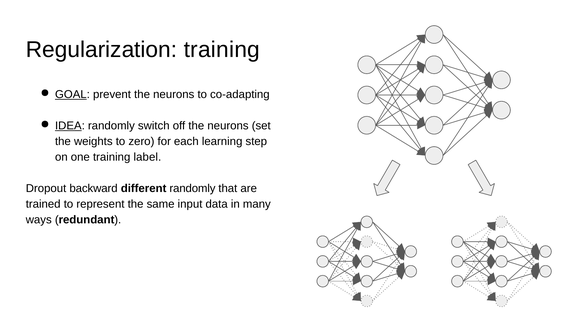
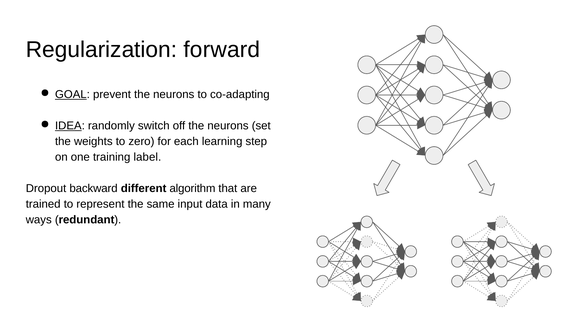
Regularization training: training -> forward
different randomly: randomly -> algorithm
